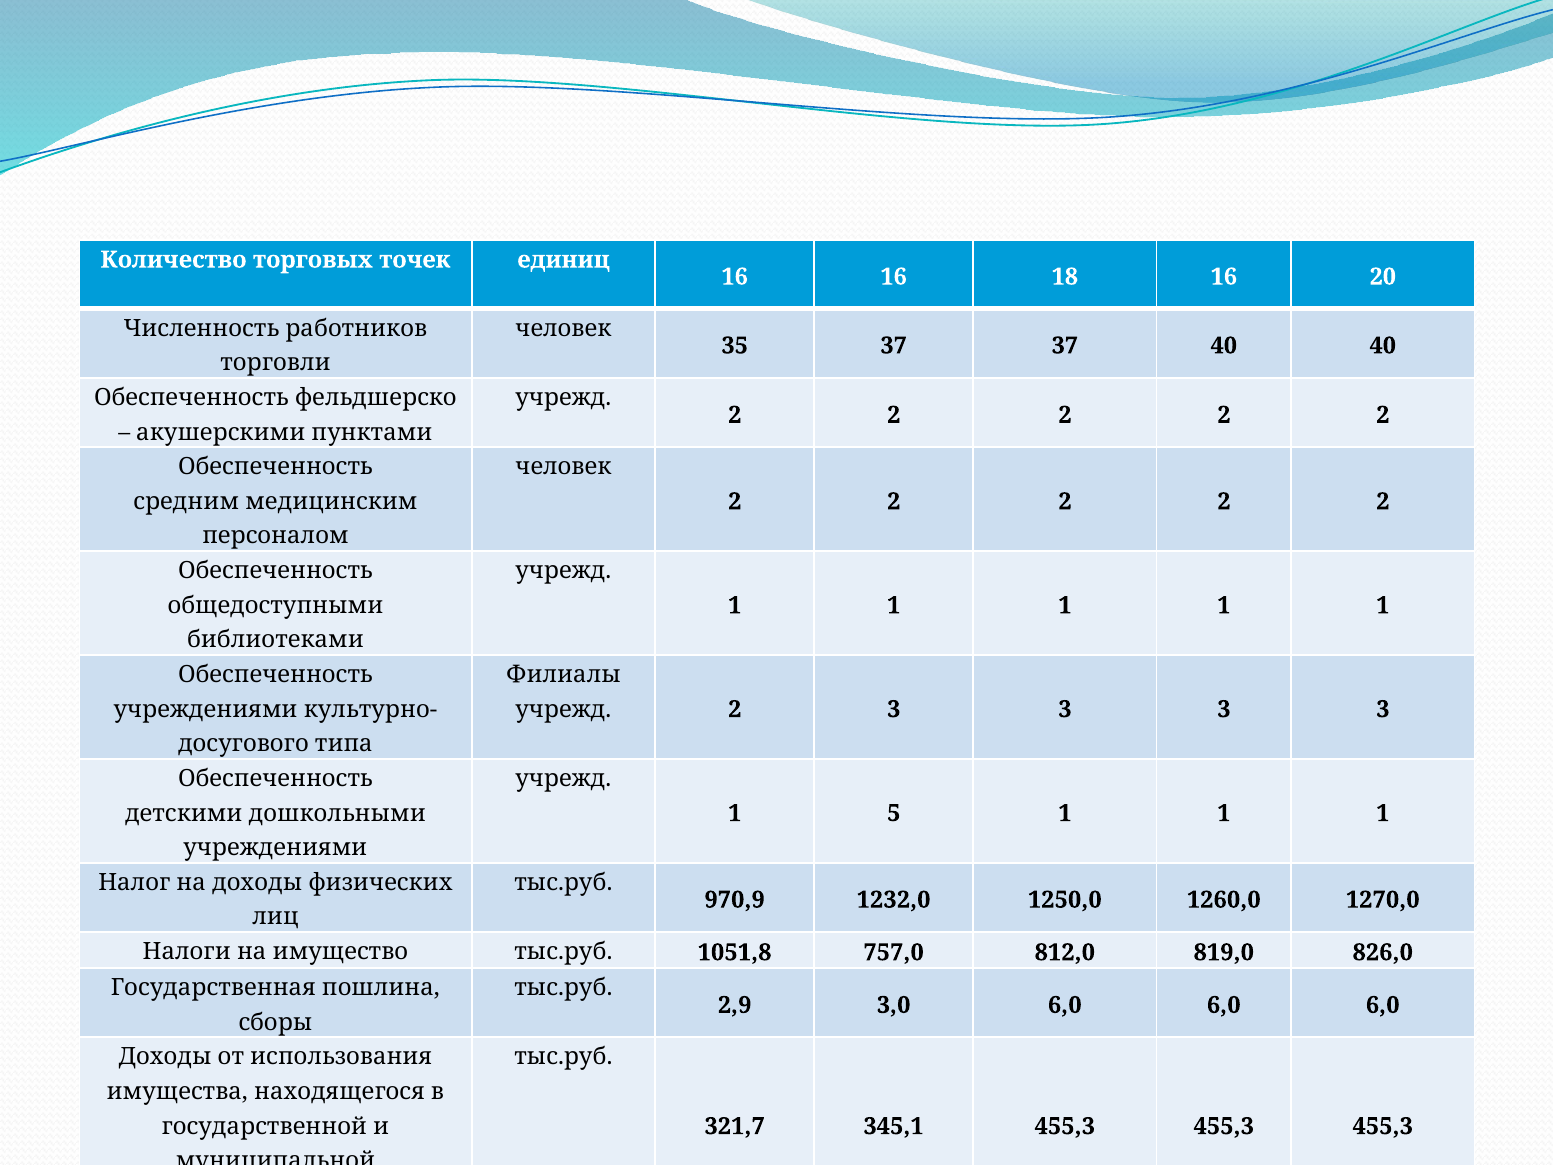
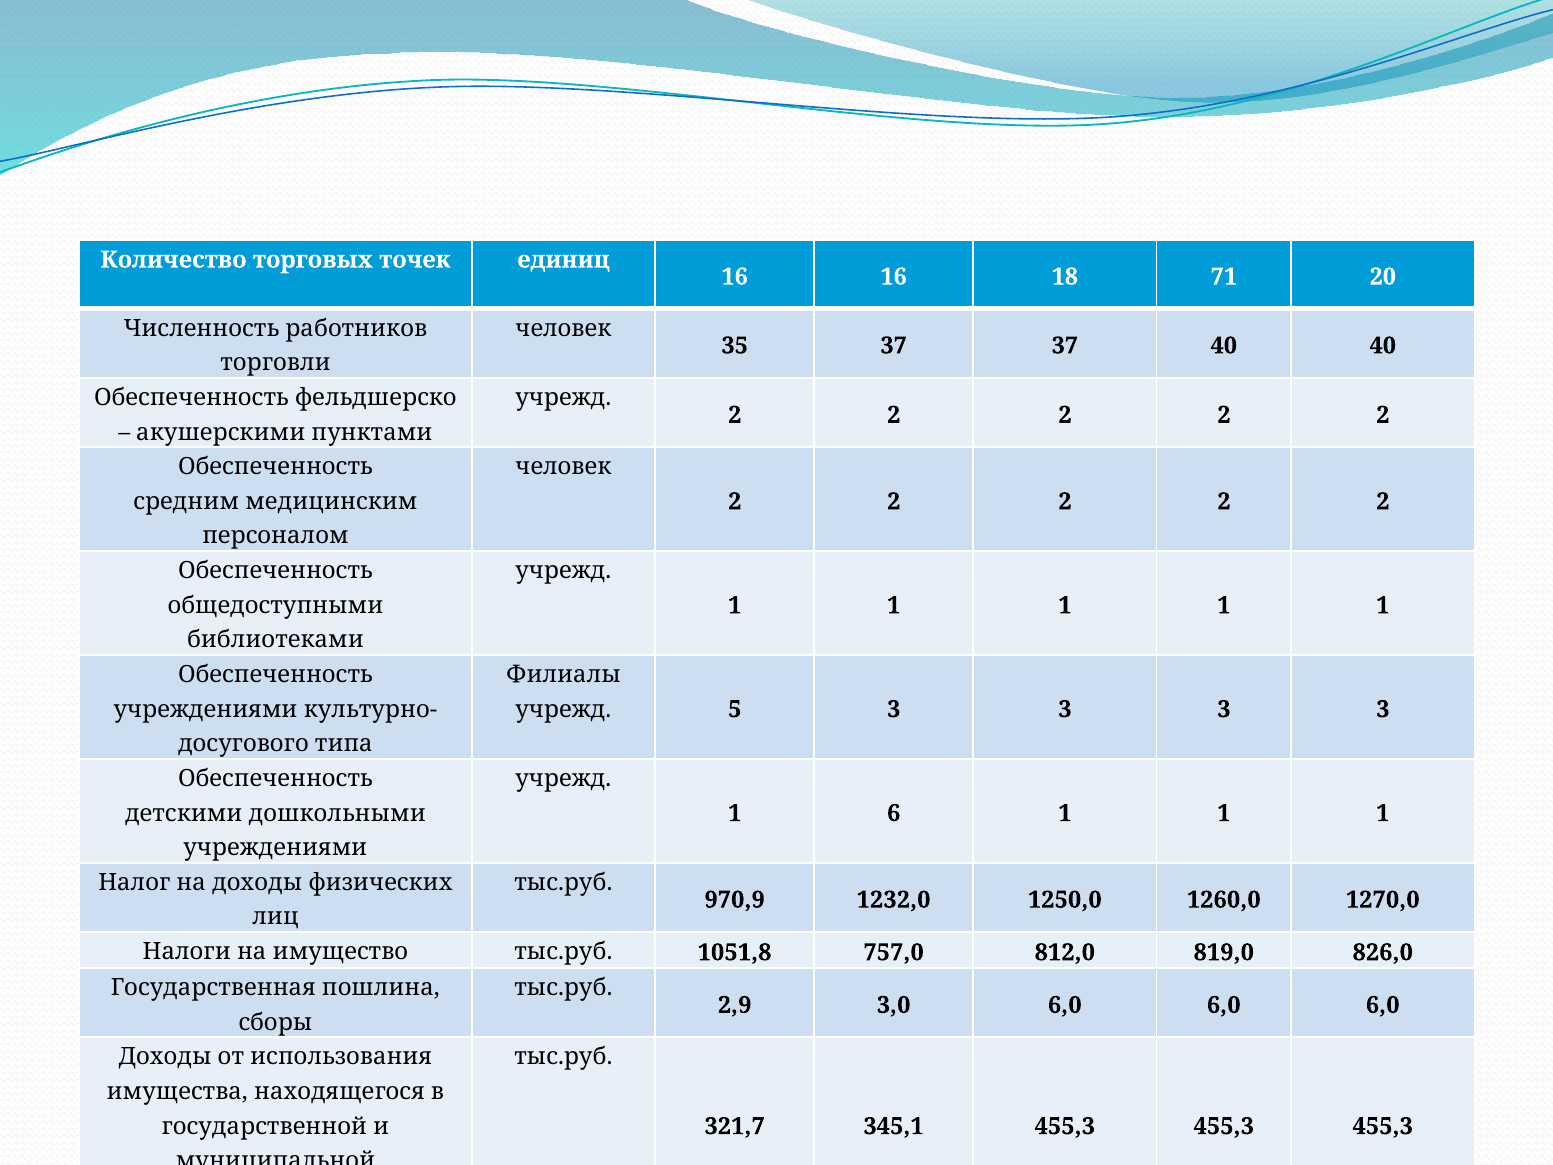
18 16: 16 -> 71
2 at (735, 709): 2 -> 5
5: 5 -> 6
